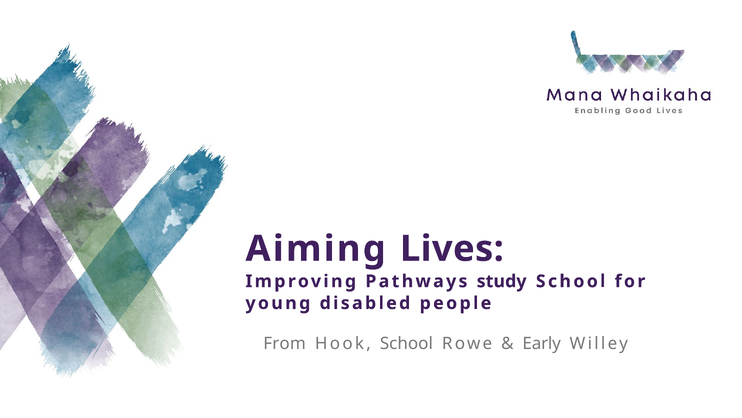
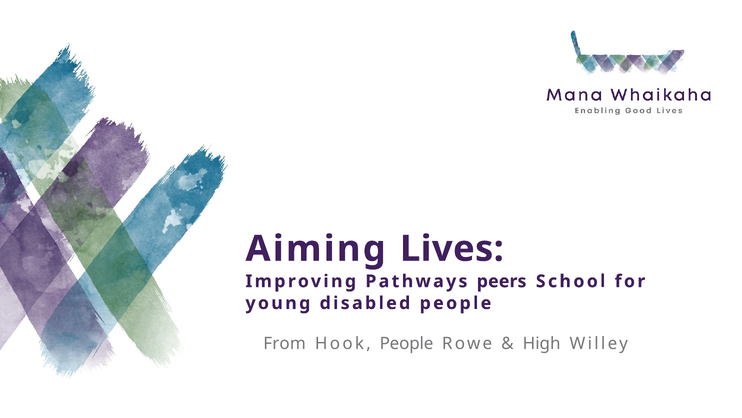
study: study -> peers
Hook School: School -> People
Early: Early -> High
